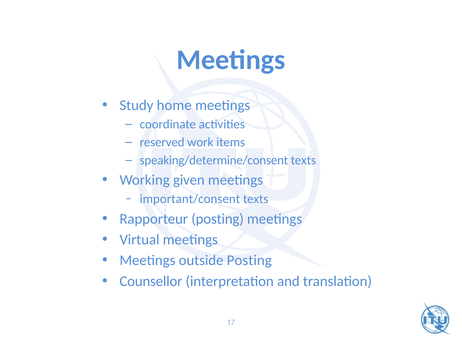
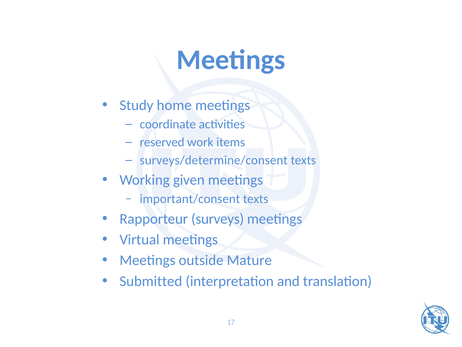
speaking/determine/consent: speaking/determine/consent -> surveys/determine/consent
Rapporteur posting: posting -> surveys
outside Posting: Posting -> Mature
Counsellor: Counsellor -> Submitted
